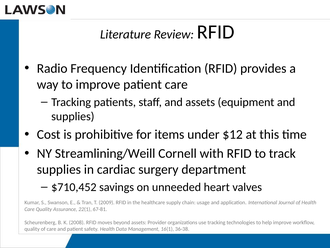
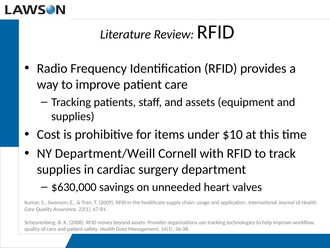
$12: $12 -> $10
Streamlining/Weill: Streamlining/Weill -> Department/Weill
$710,452: $710,452 -> $630,000
